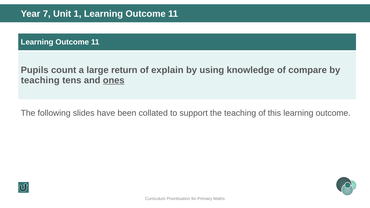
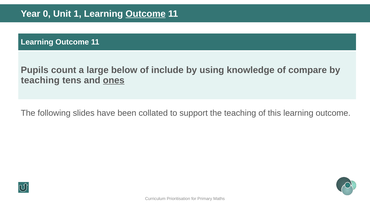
7: 7 -> 0
Outcome at (146, 14) underline: none -> present
return: return -> below
explain: explain -> include
